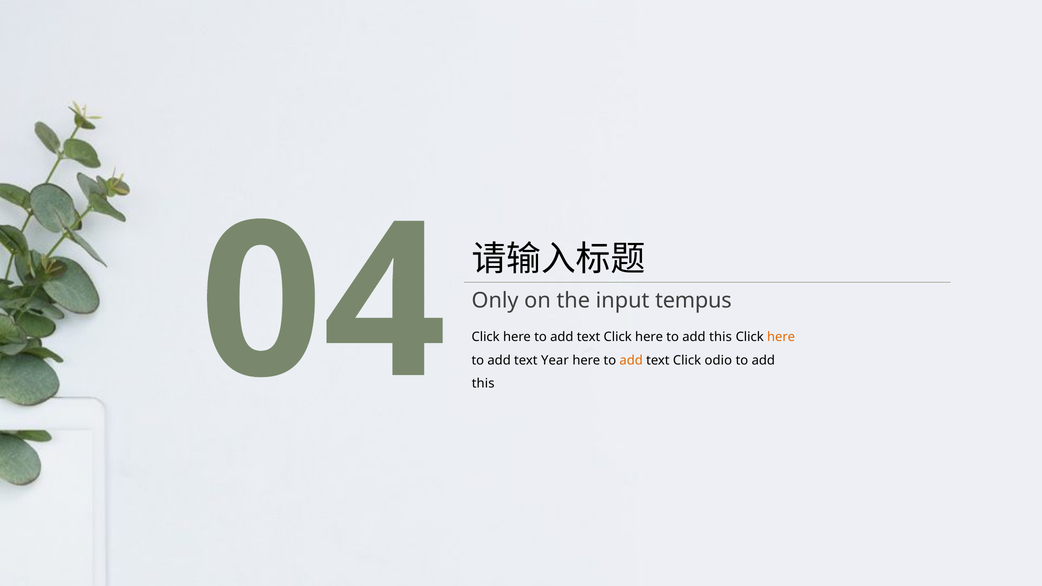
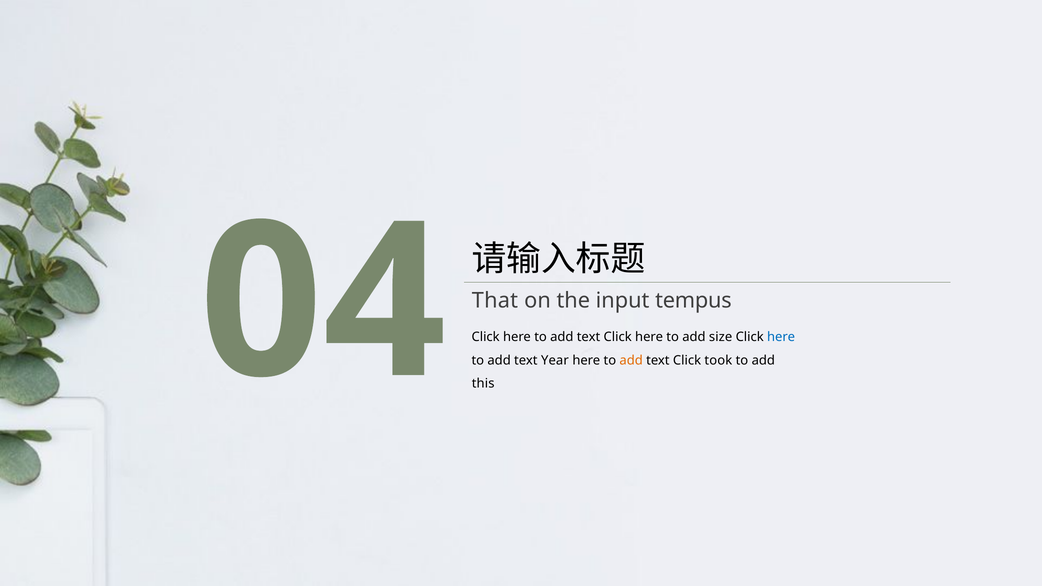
Only: Only -> That
here to add this: this -> size
here at (781, 337) colour: orange -> blue
odio: odio -> took
